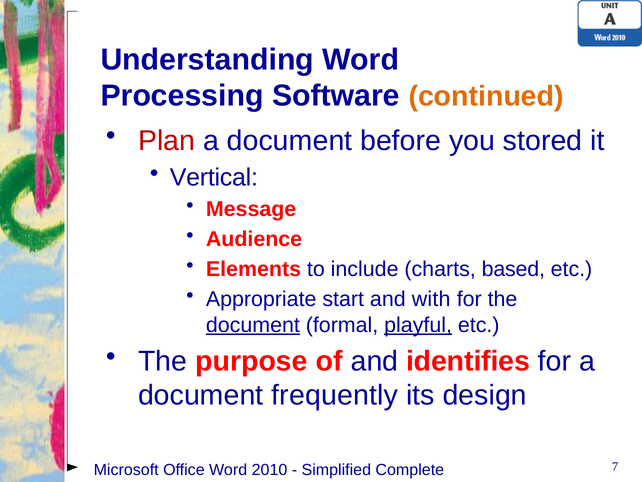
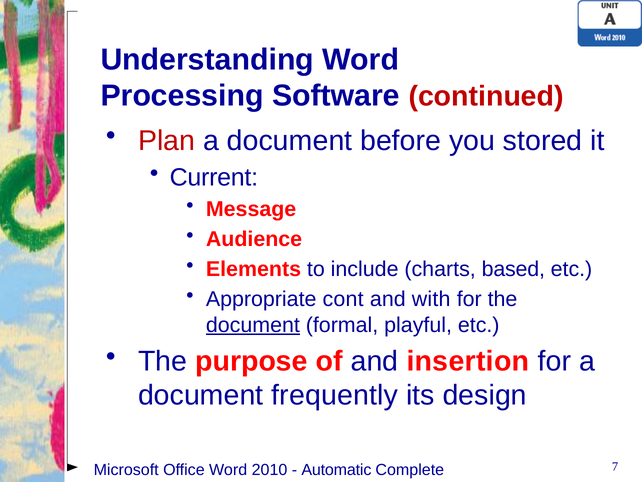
continued colour: orange -> red
Vertical: Vertical -> Current
start: start -> cont
playful underline: present -> none
identifies: identifies -> insertion
Simplified: Simplified -> Automatic
